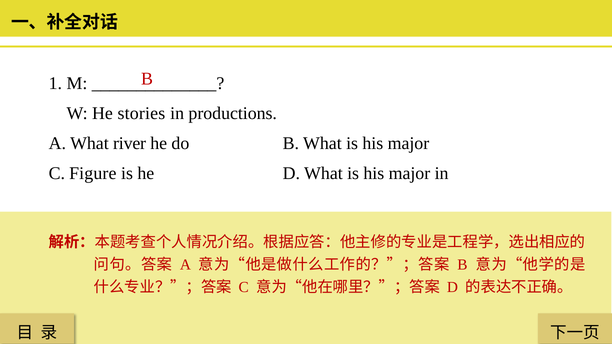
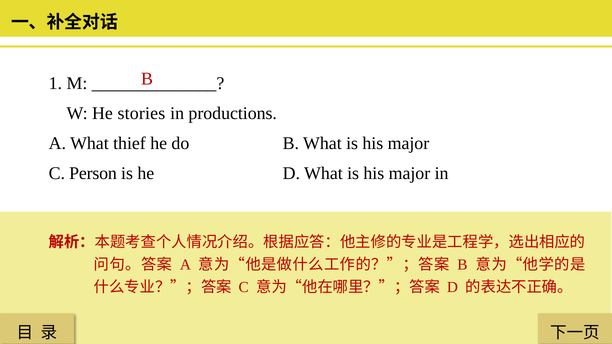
river: river -> thief
Figure: Figure -> Person
